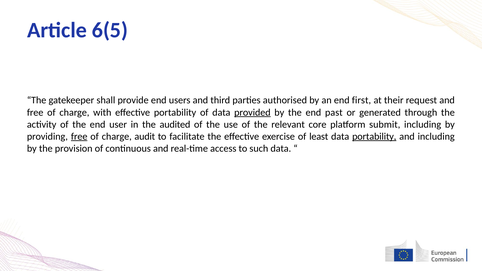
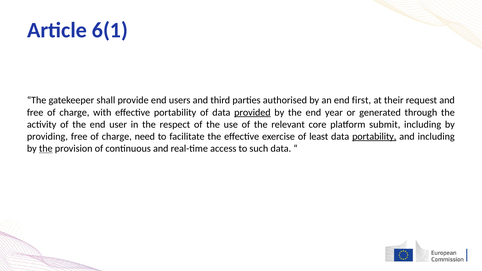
6(5: 6(5 -> 6(1
past: past -> year
audited: audited -> respect
free at (79, 137) underline: present -> none
audit: audit -> need
the at (46, 149) underline: none -> present
